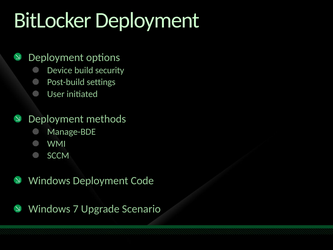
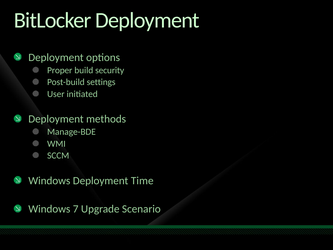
Device: Device -> Proper
Code: Code -> Time
